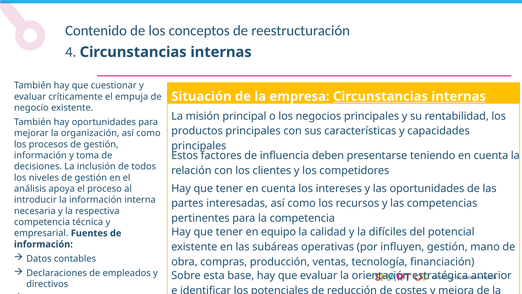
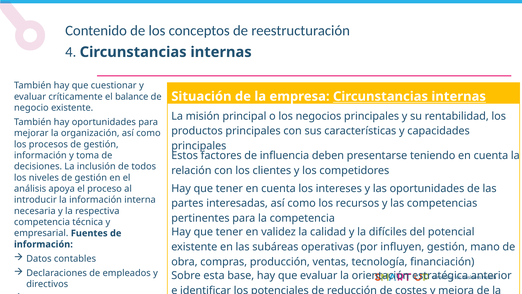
empuja: empuja -> balance
equipo: equipo -> validez
